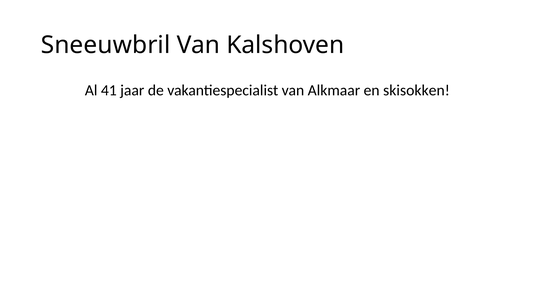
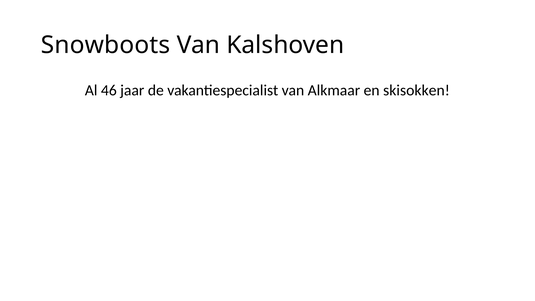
Sneeuwbril: Sneeuwbril -> Snowboots
41: 41 -> 46
